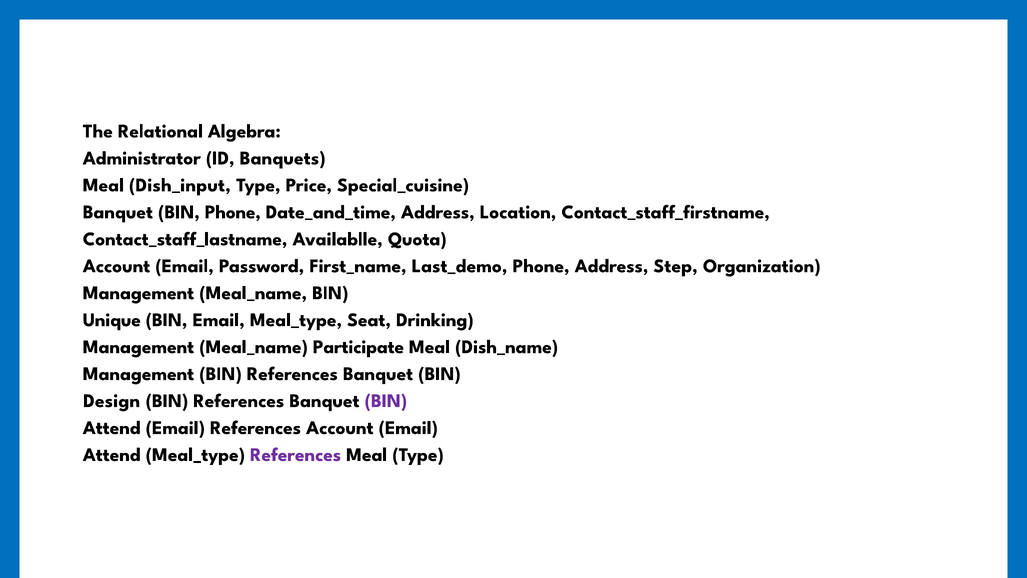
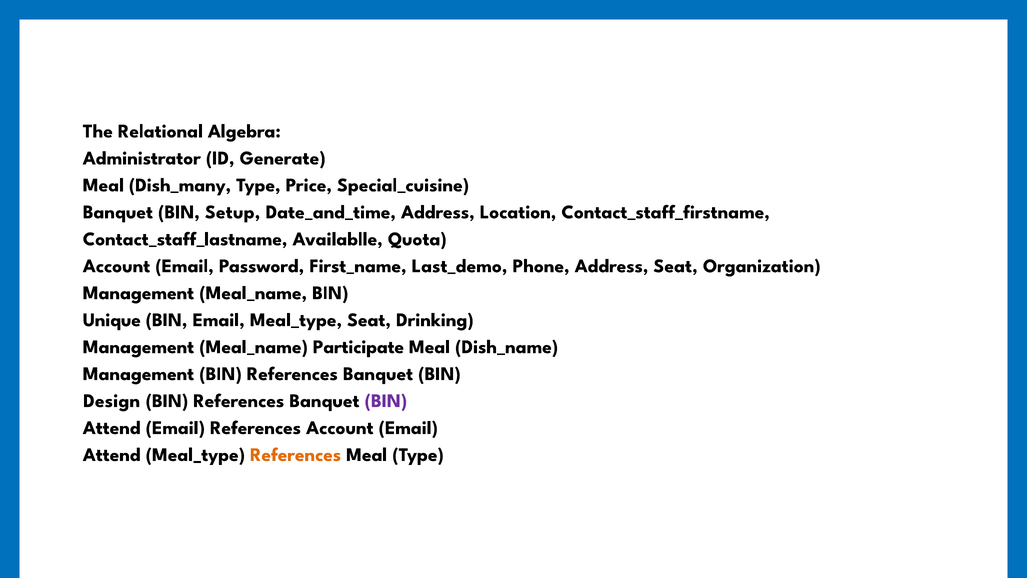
Banquets: Banquets -> Generate
Dish_input: Dish_input -> Dish_many
BIN Phone: Phone -> Setup
Address Step: Step -> Seat
References at (296, 454) colour: purple -> orange
